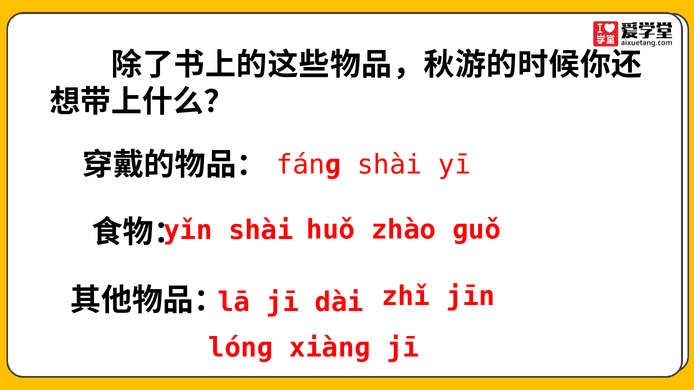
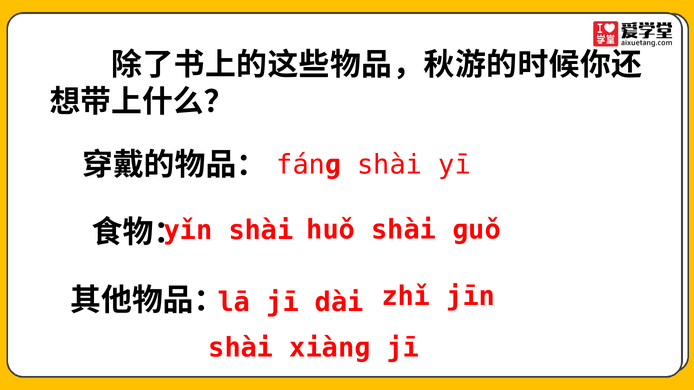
huǒ zhào: zhào -> shài
lónɡ at (241, 348): lónɡ -> shài
